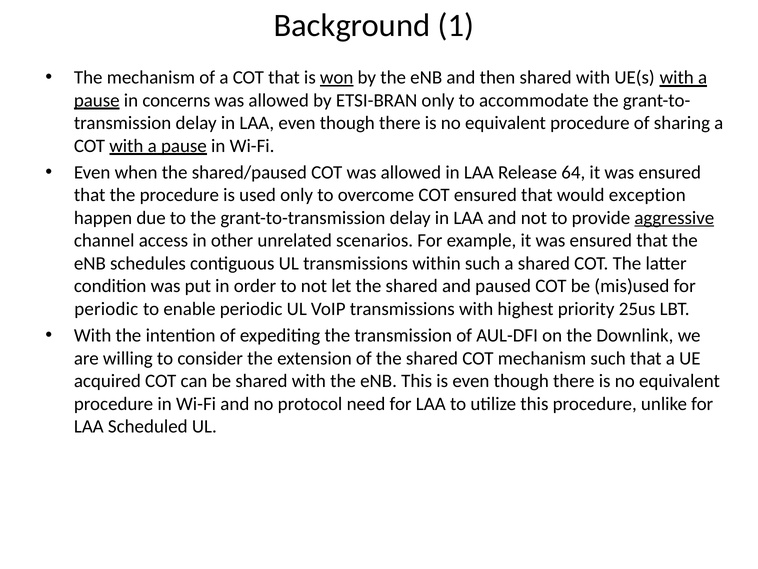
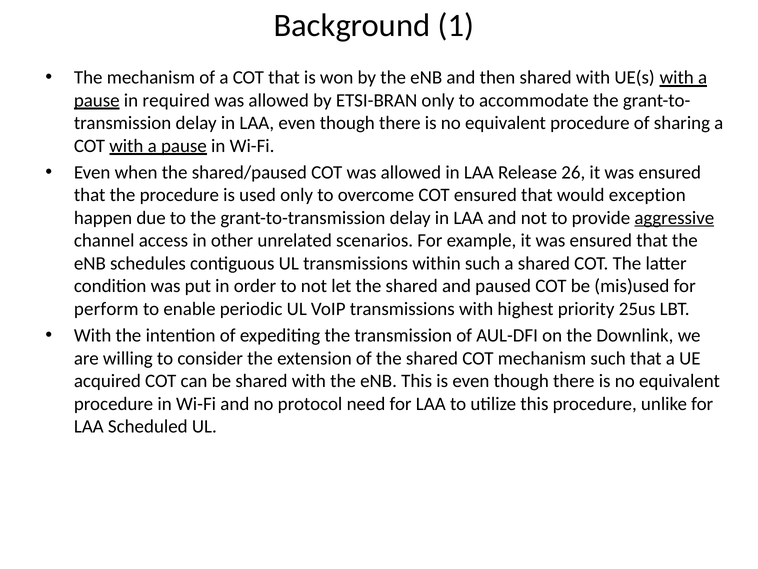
won underline: present -> none
concerns: concerns -> required
64: 64 -> 26
periodic at (106, 309): periodic -> perform
